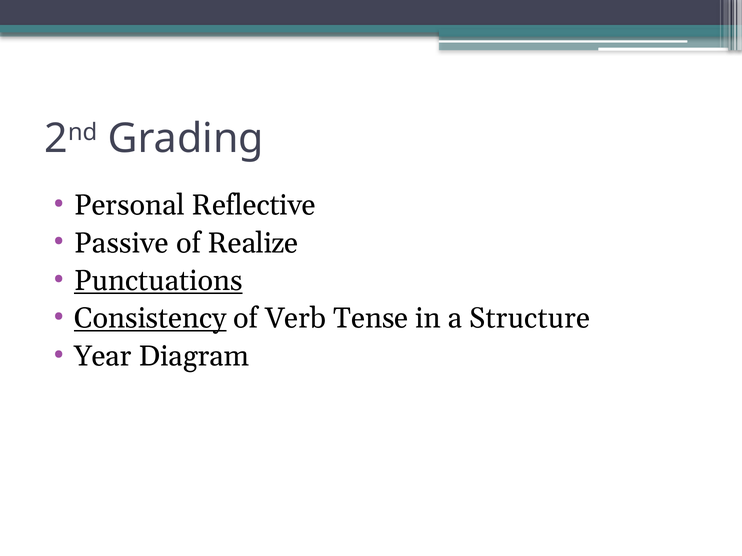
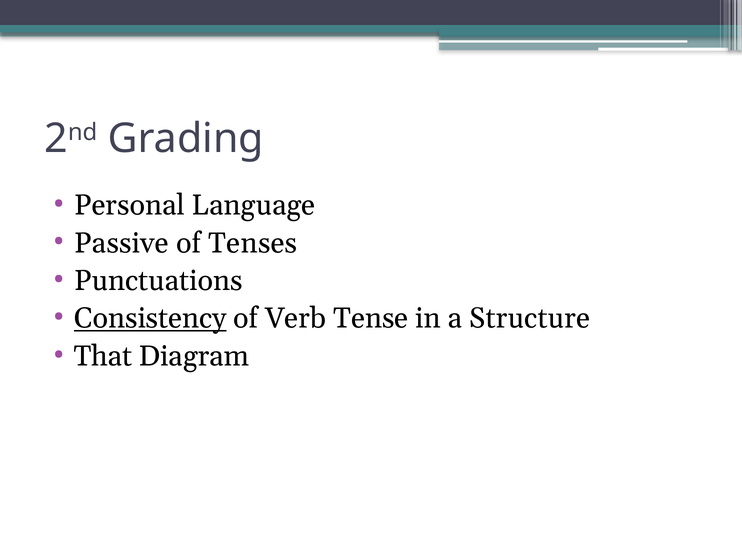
Reflective: Reflective -> Language
Realize: Realize -> Tenses
Punctuations underline: present -> none
Year: Year -> That
